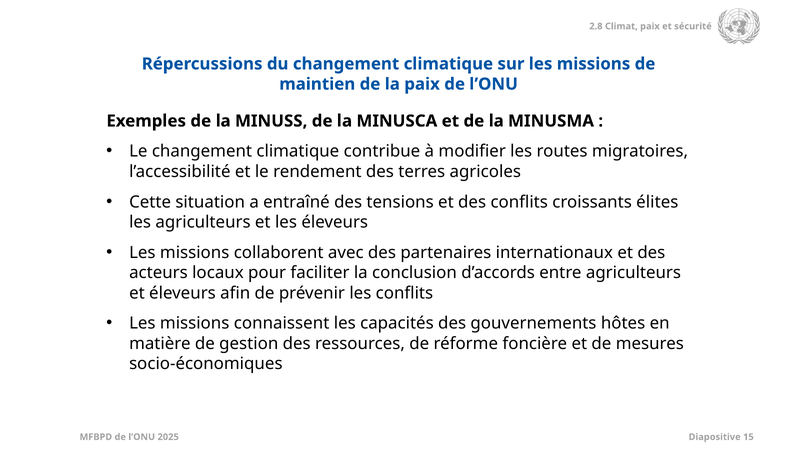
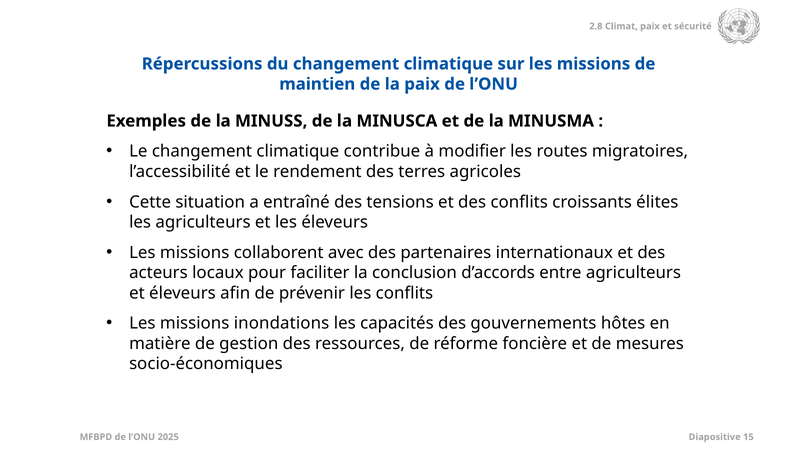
connaissent: connaissent -> inondations
